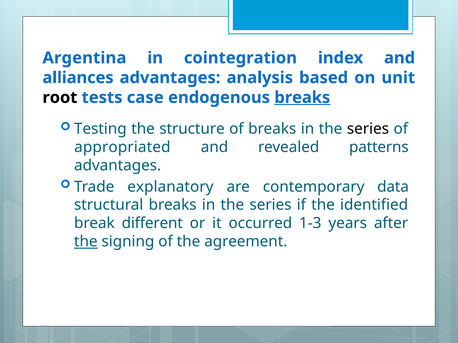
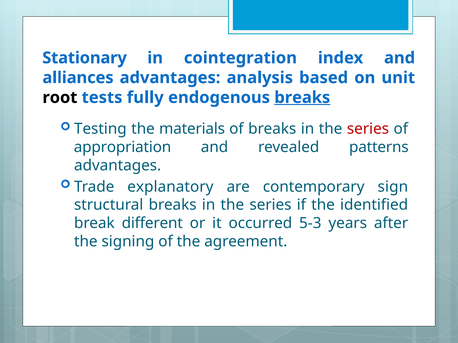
Argentina: Argentina -> Stationary
case: case -> fully
structure: structure -> materials
series at (368, 129) colour: black -> red
appropriated: appropriated -> appropriation
data: data -> sign
1-3: 1-3 -> 5-3
the at (86, 242) underline: present -> none
